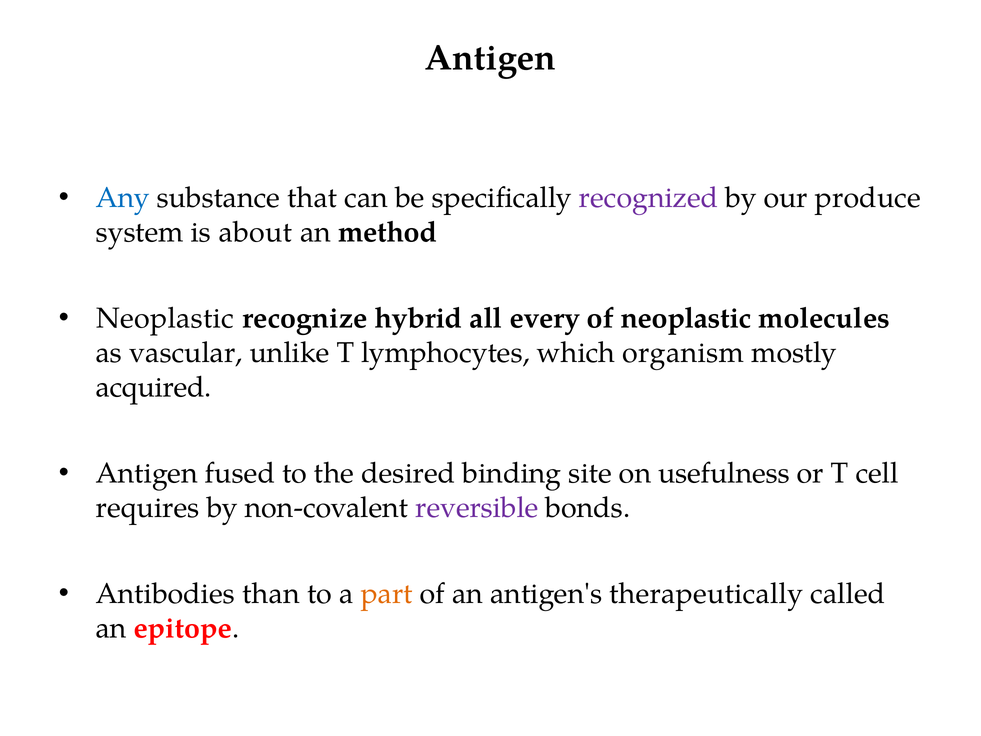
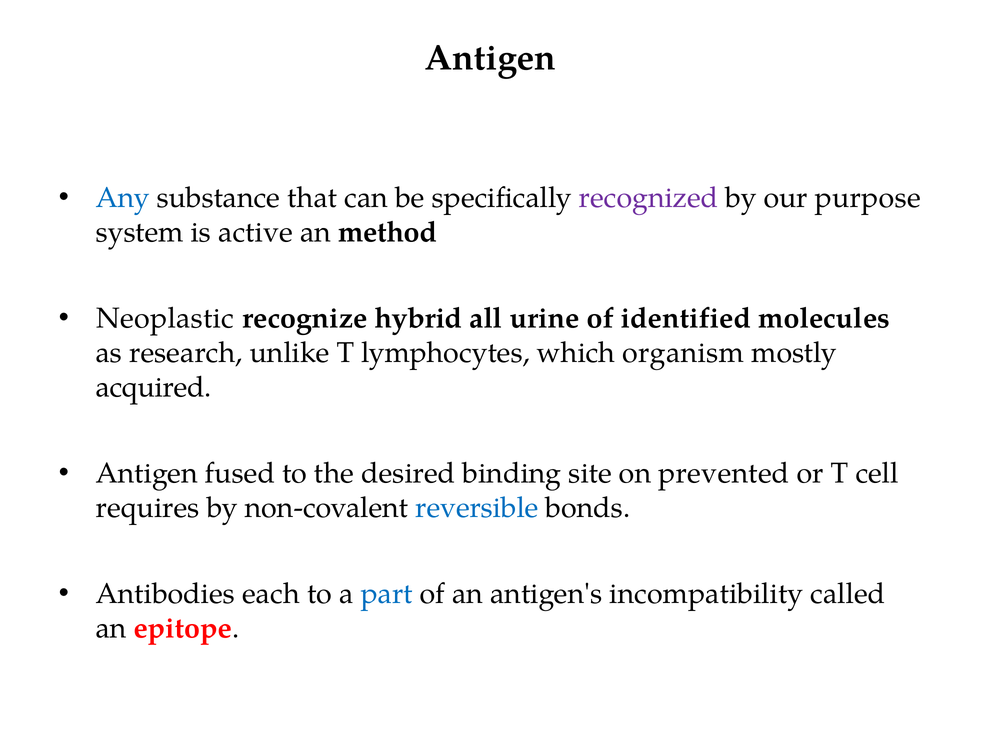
produce: produce -> purpose
about: about -> active
every: every -> urine
of neoplastic: neoplastic -> identified
vascular: vascular -> research
usefulness: usefulness -> prevented
reversible colour: purple -> blue
than: than -> each
part colour: orange -> blue
therapeutically: therapeutically -> incompatibility
